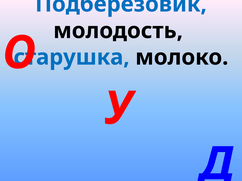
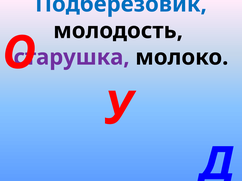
старушка colour: blue -> purple
